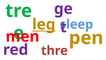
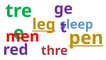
pen underline: none -> present
